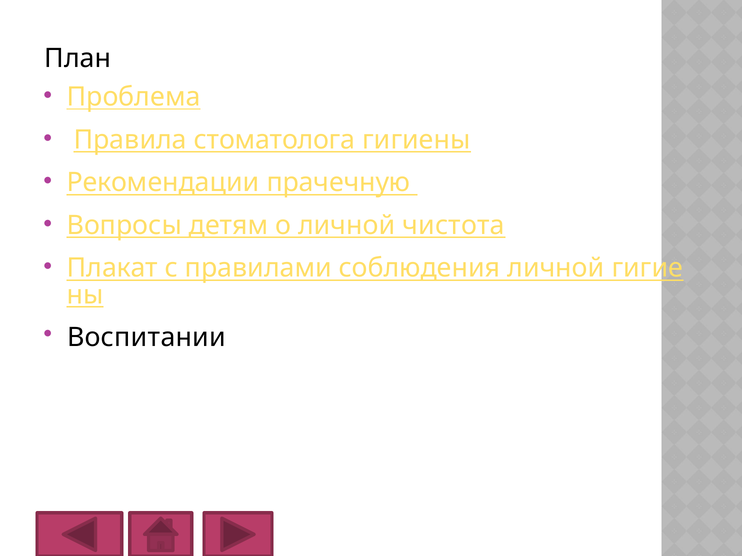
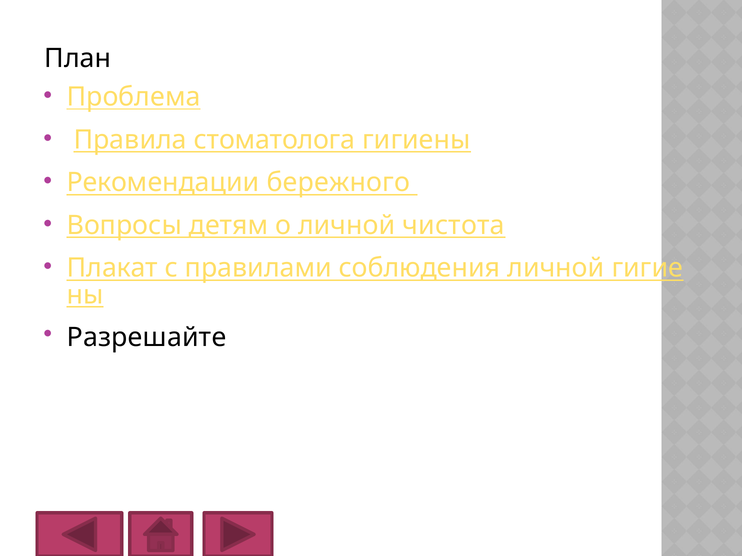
прачечную: прачечную -> бережного
Воспитании: Воспитании -> Разрешайте
